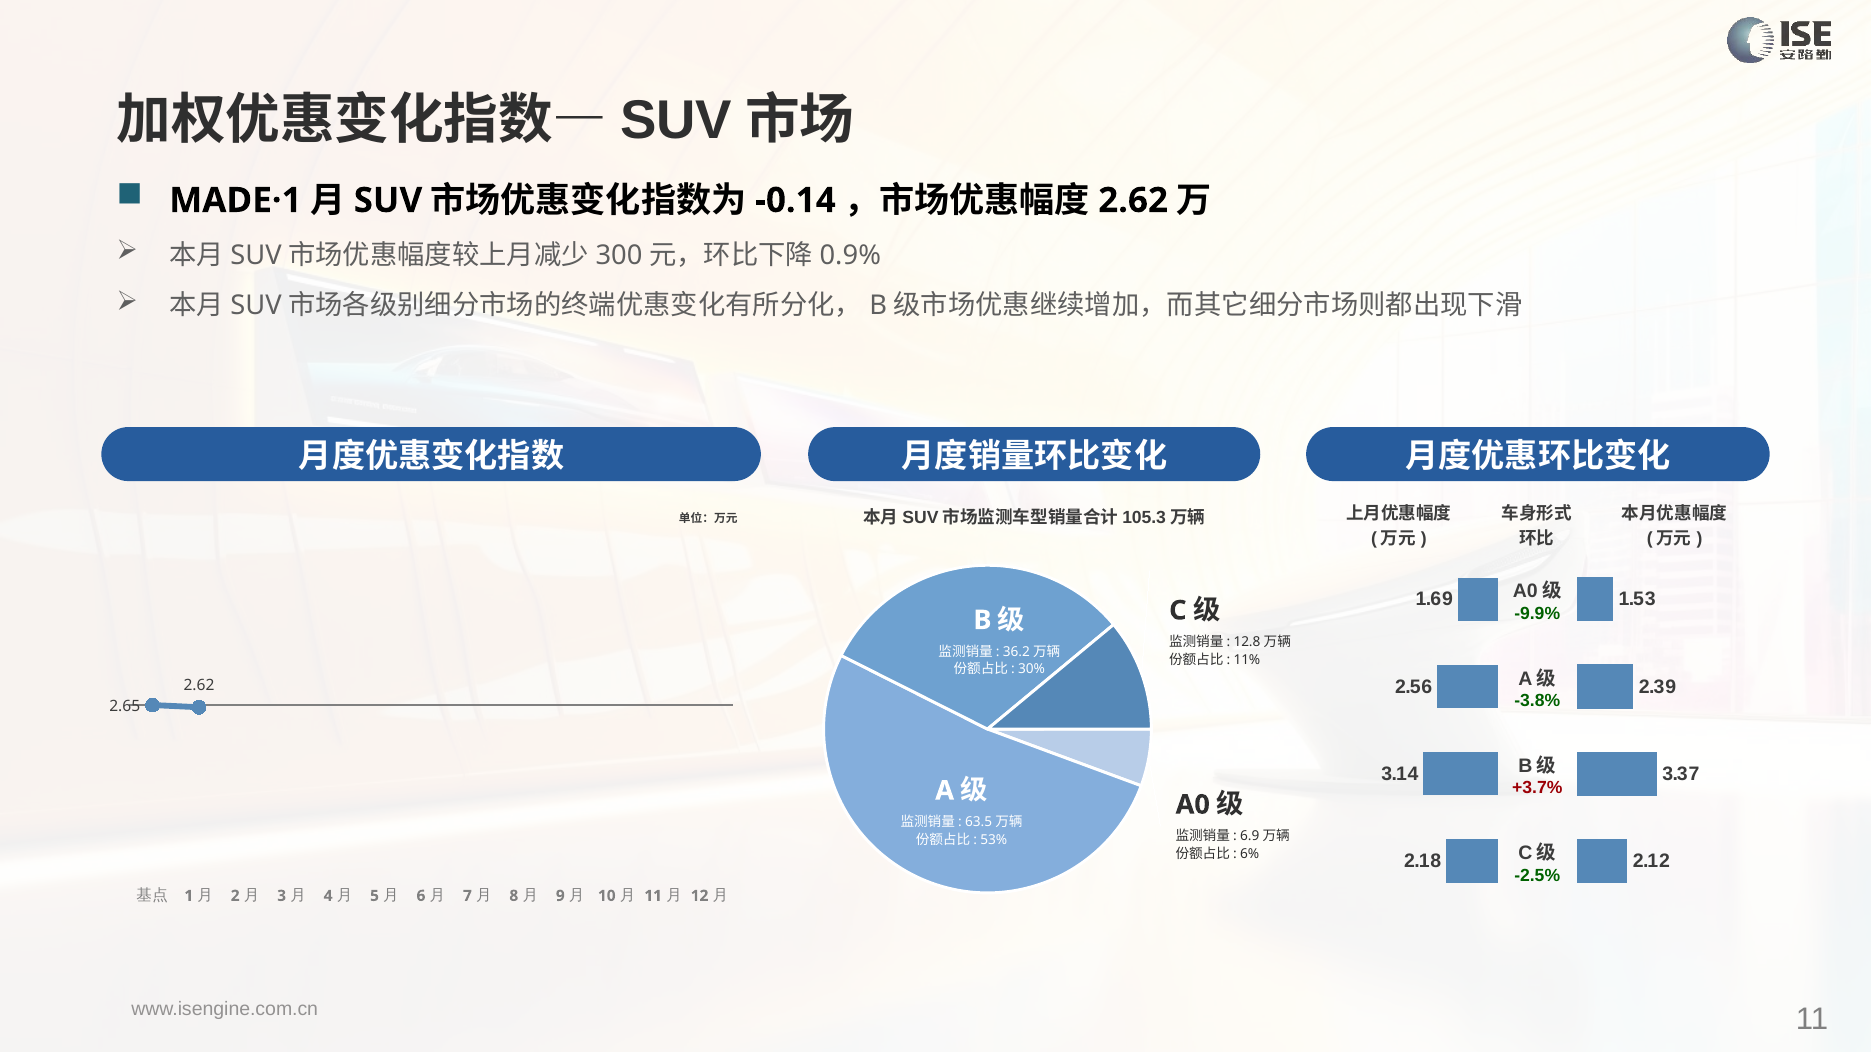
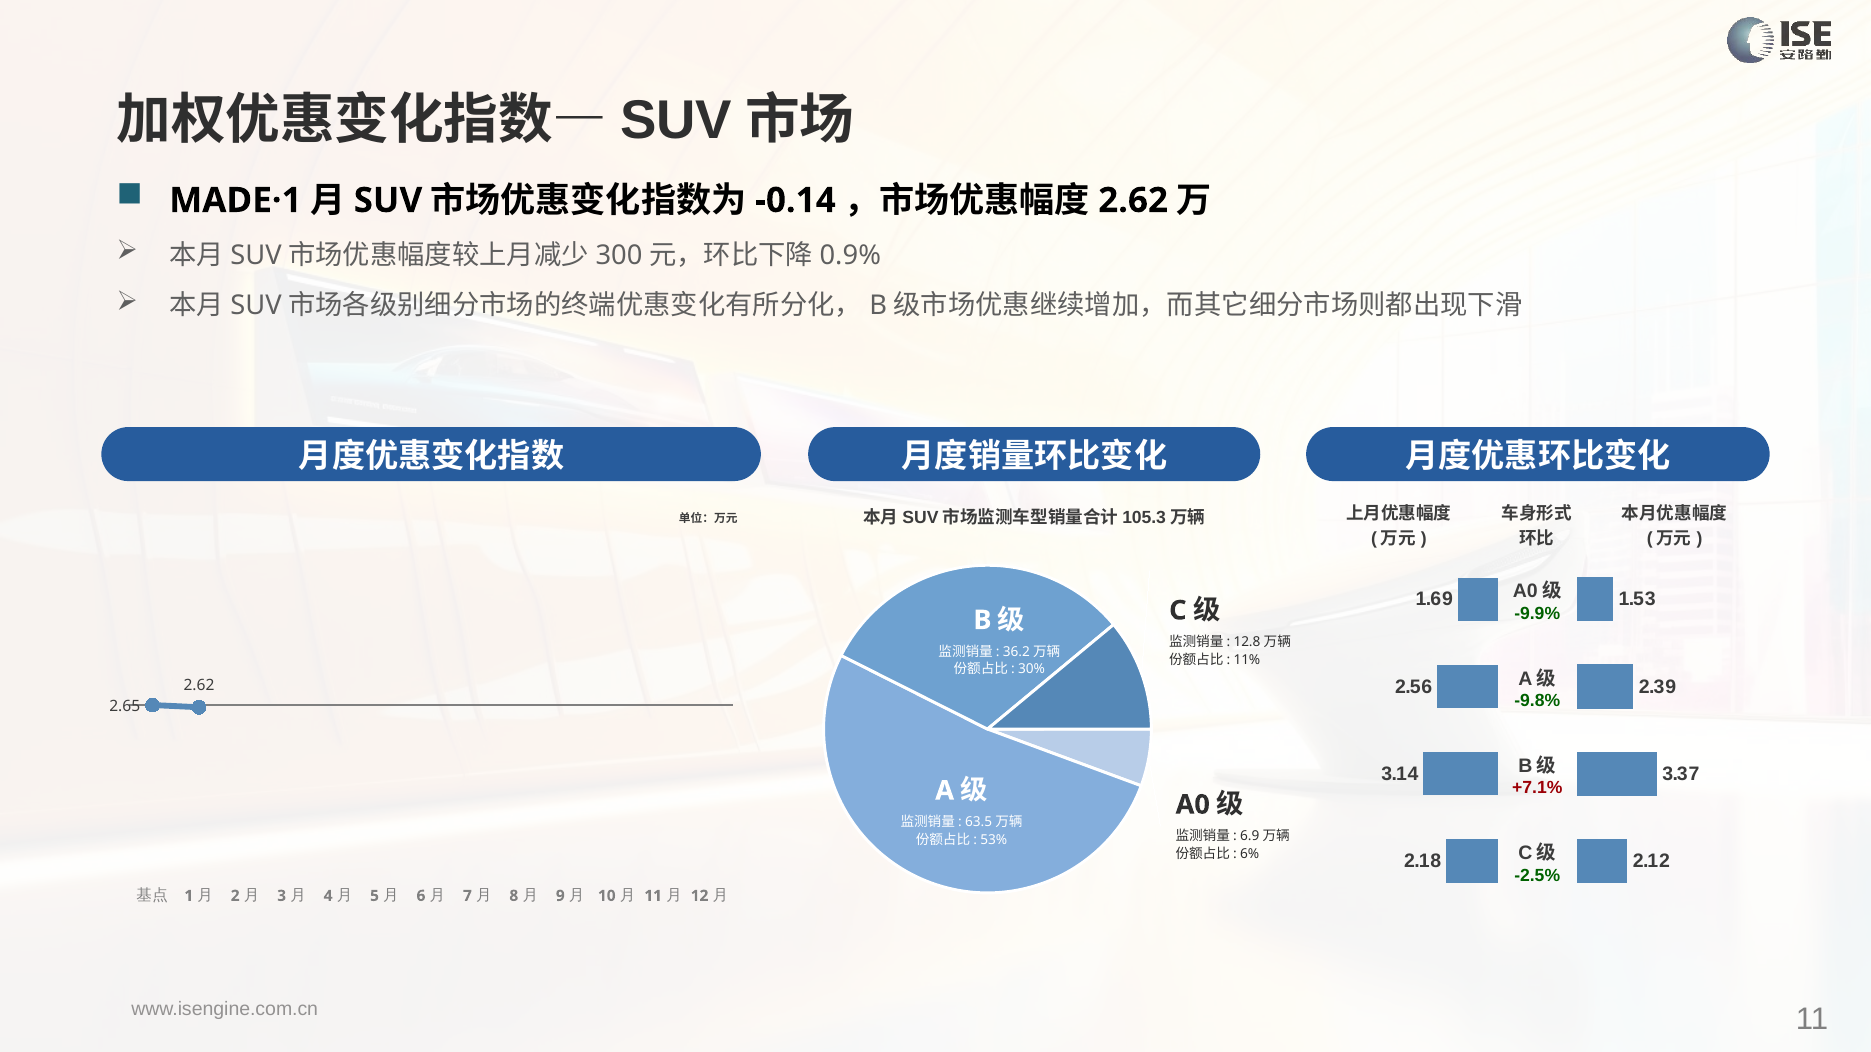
-3.8%: -3.8% -> -9.8%
+3.7%: +3.7% -> +7.1%
